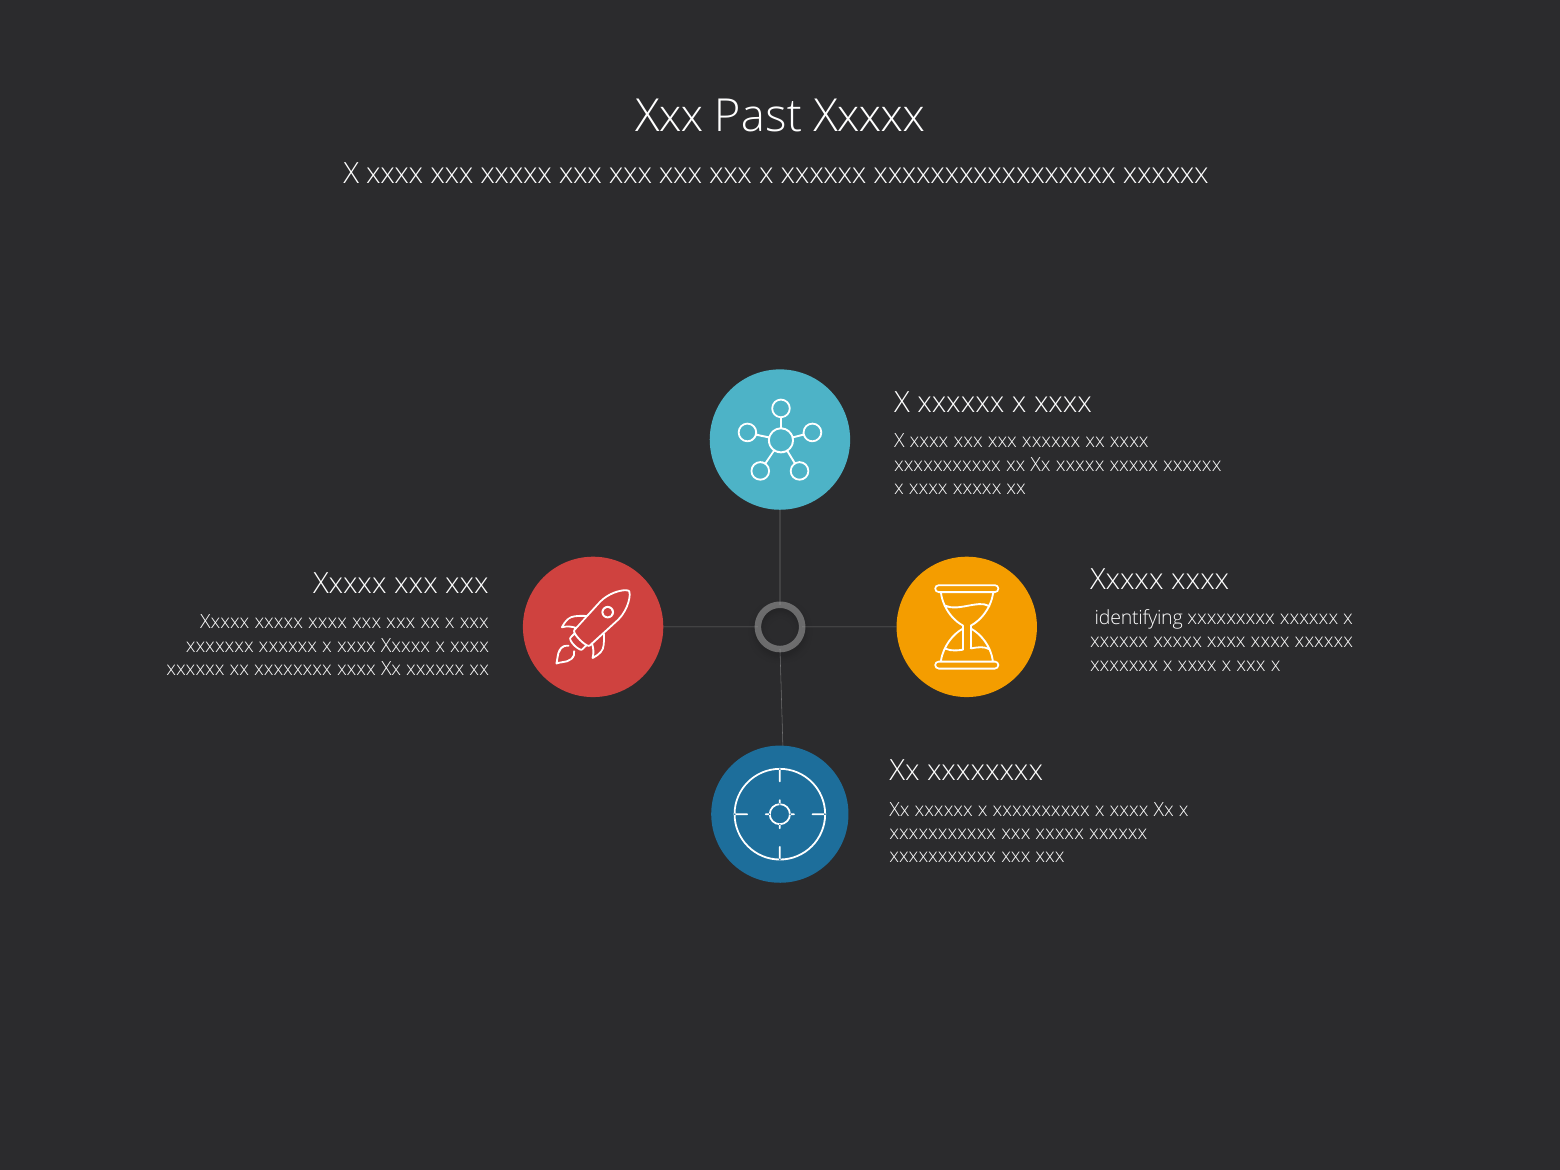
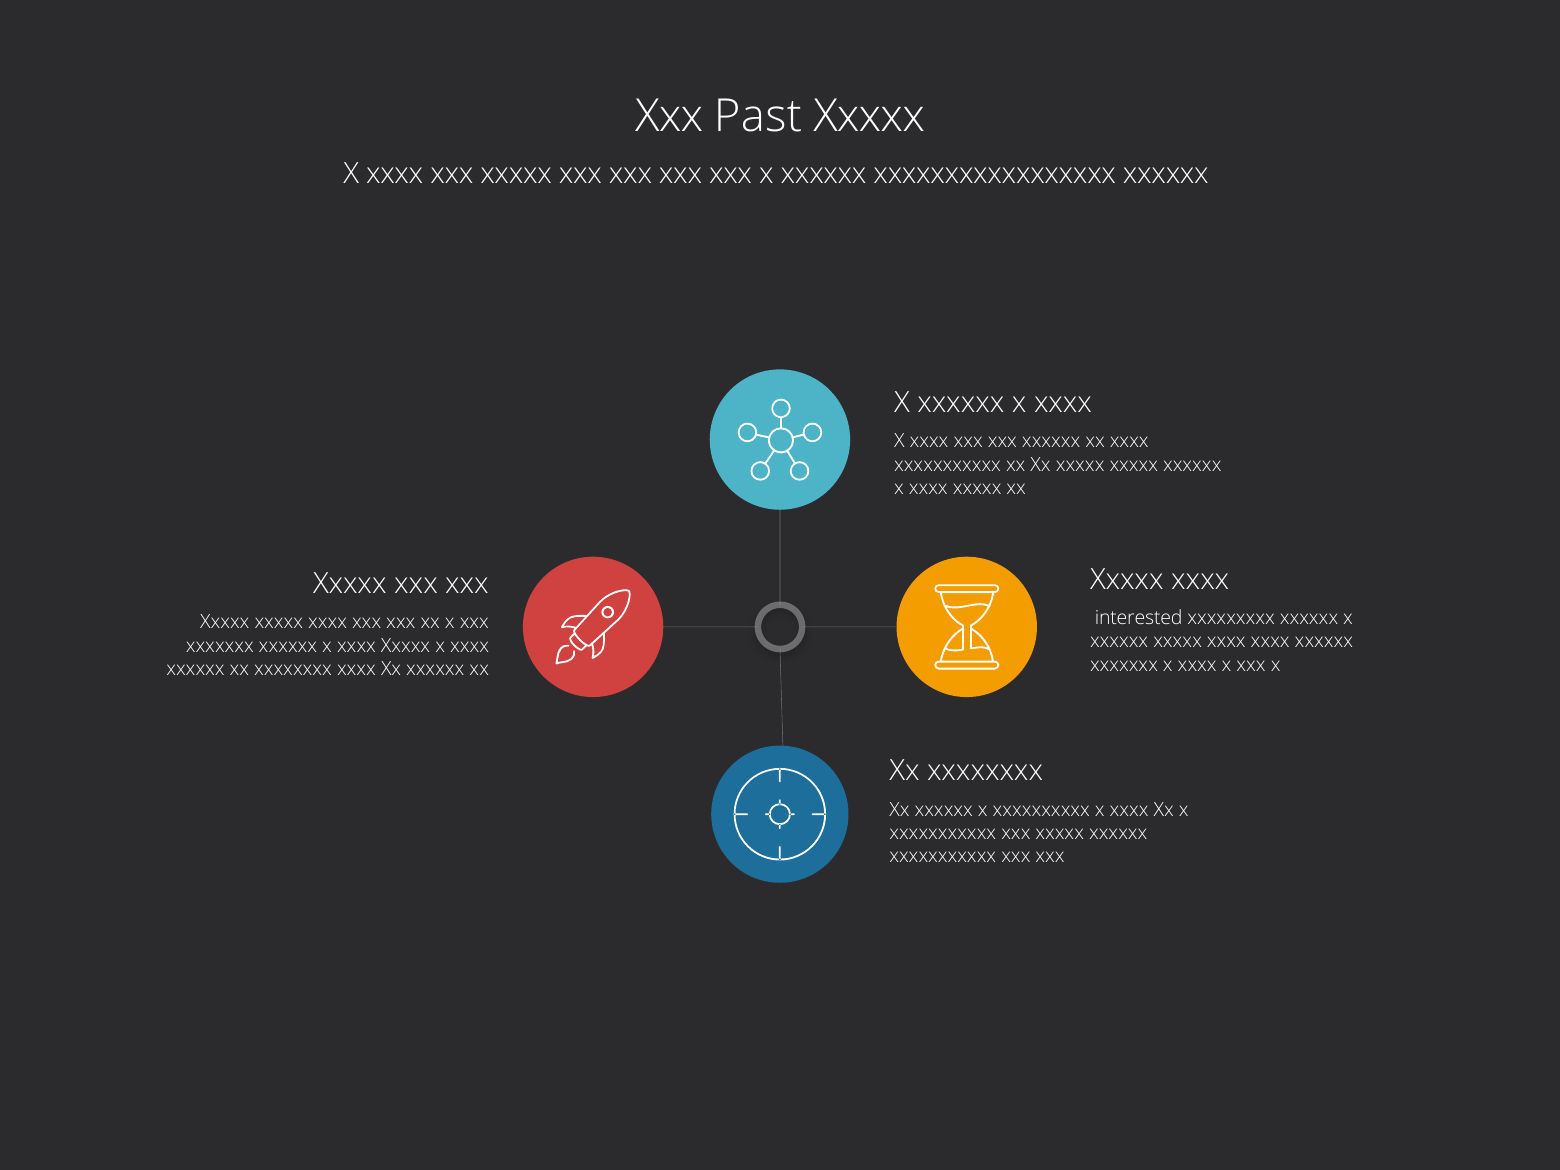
identifying: identifying -> interested
